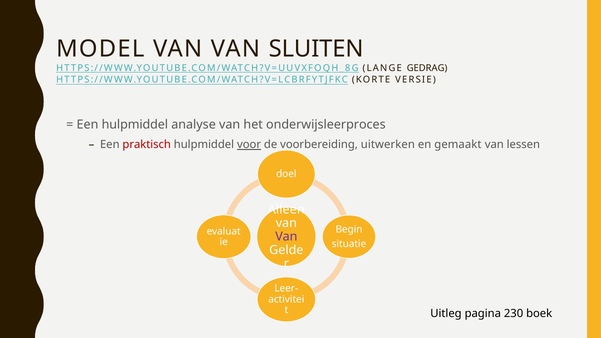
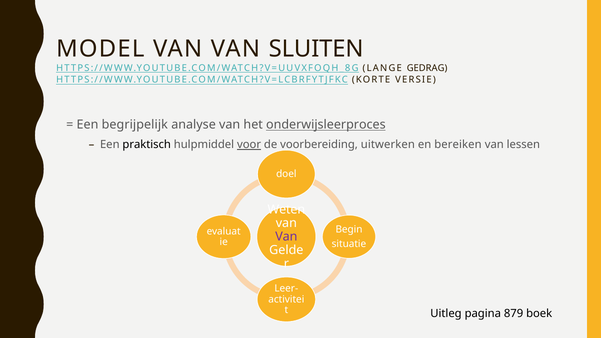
Een hulpmiddel: hulpmiddel -> begrijpelijk
onderwijsleerproces underline: none -> present
praktisch colour: red -> black
gemaakt: gemaakt -> bereiken
Alleen: Alleen -> Weten
230: 230 -> 879
